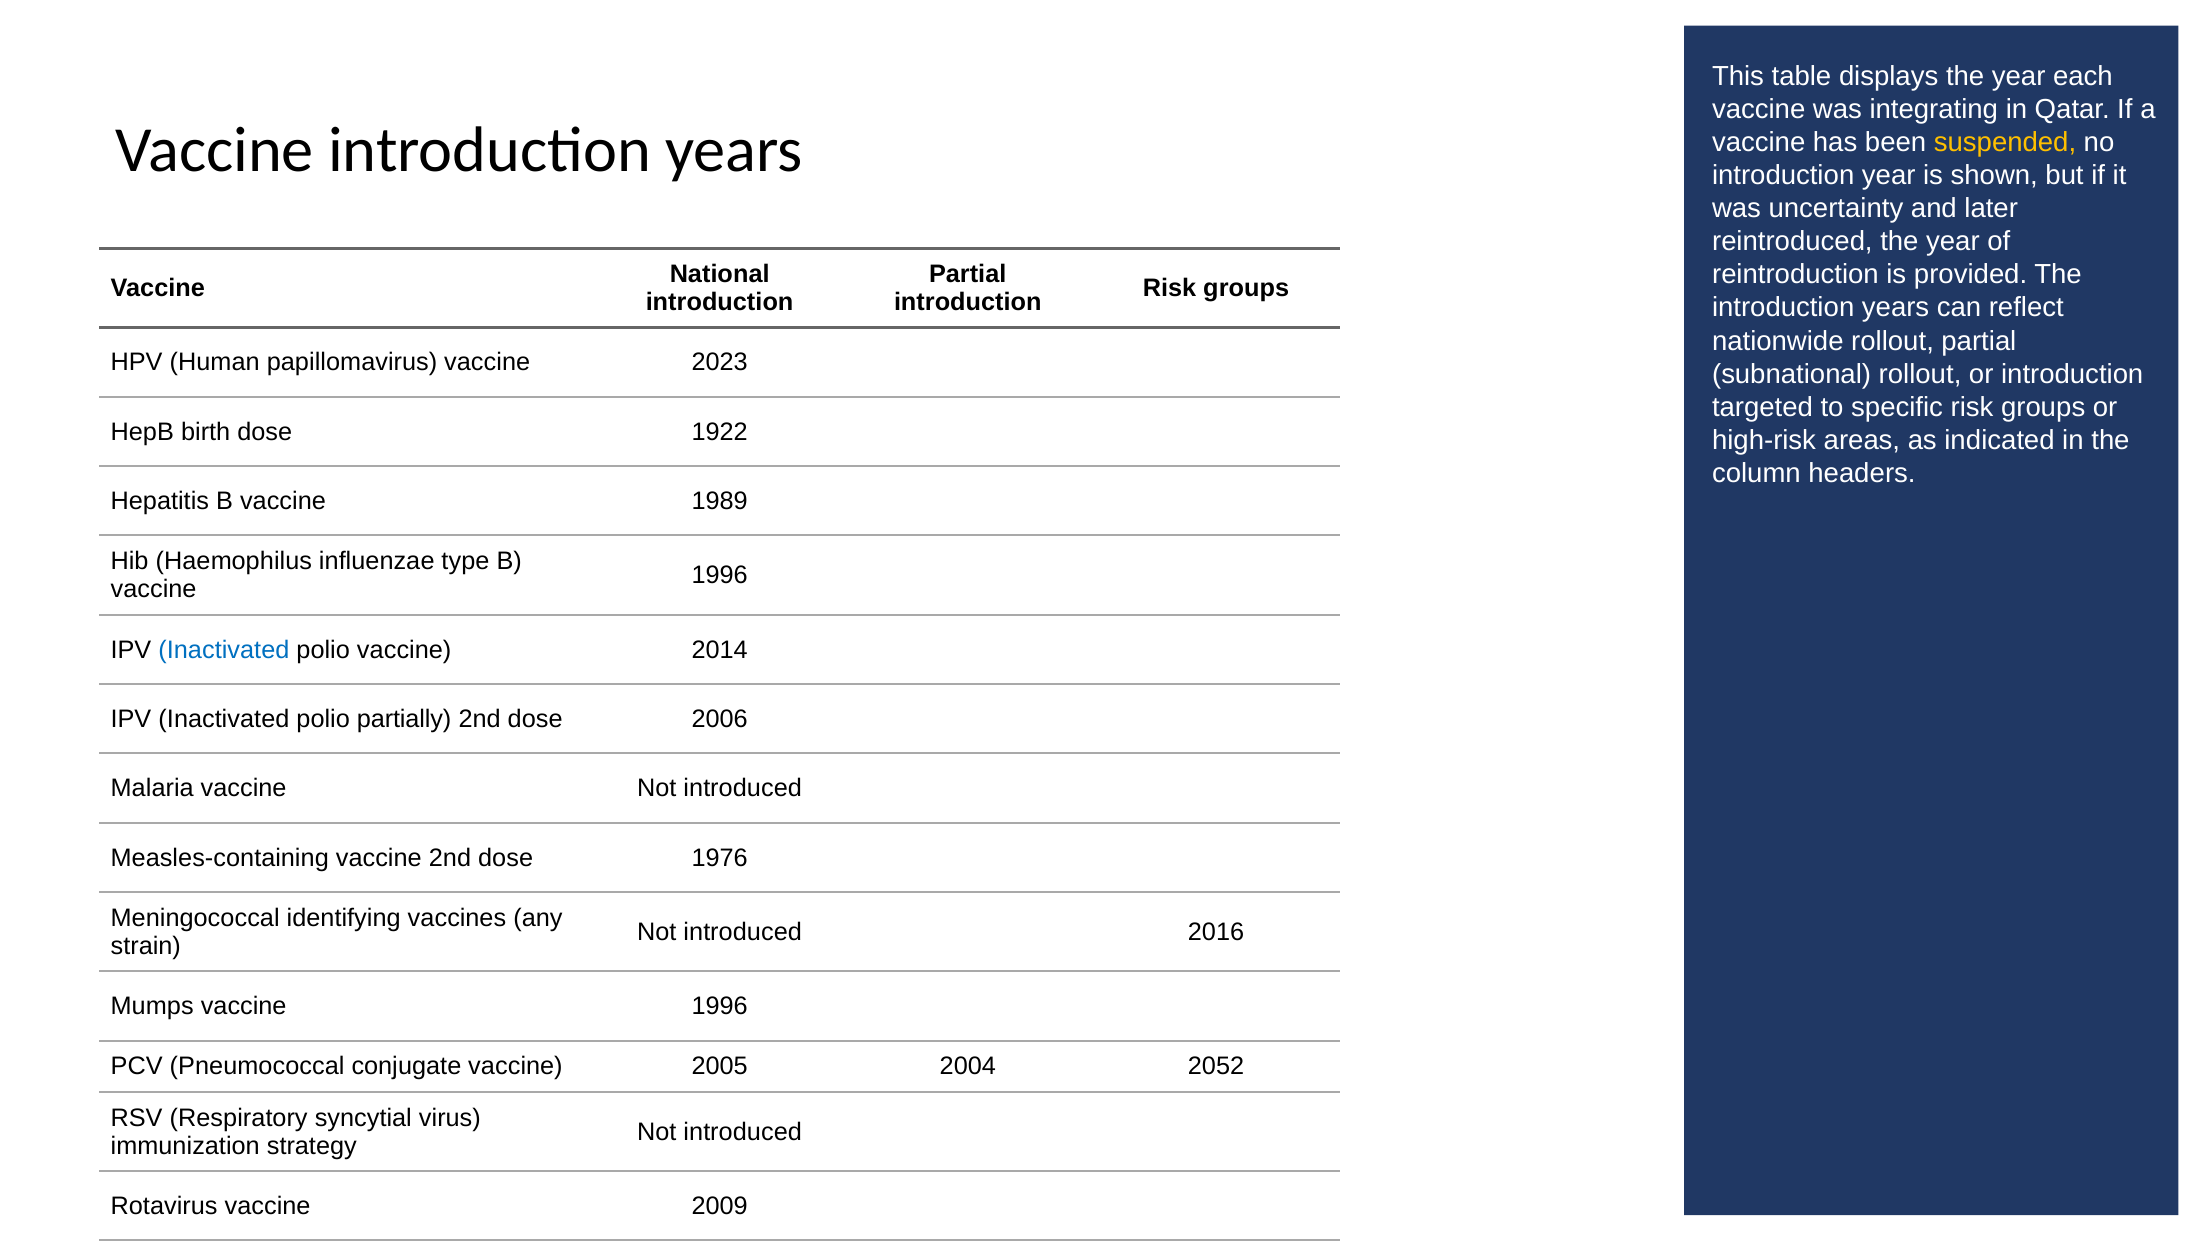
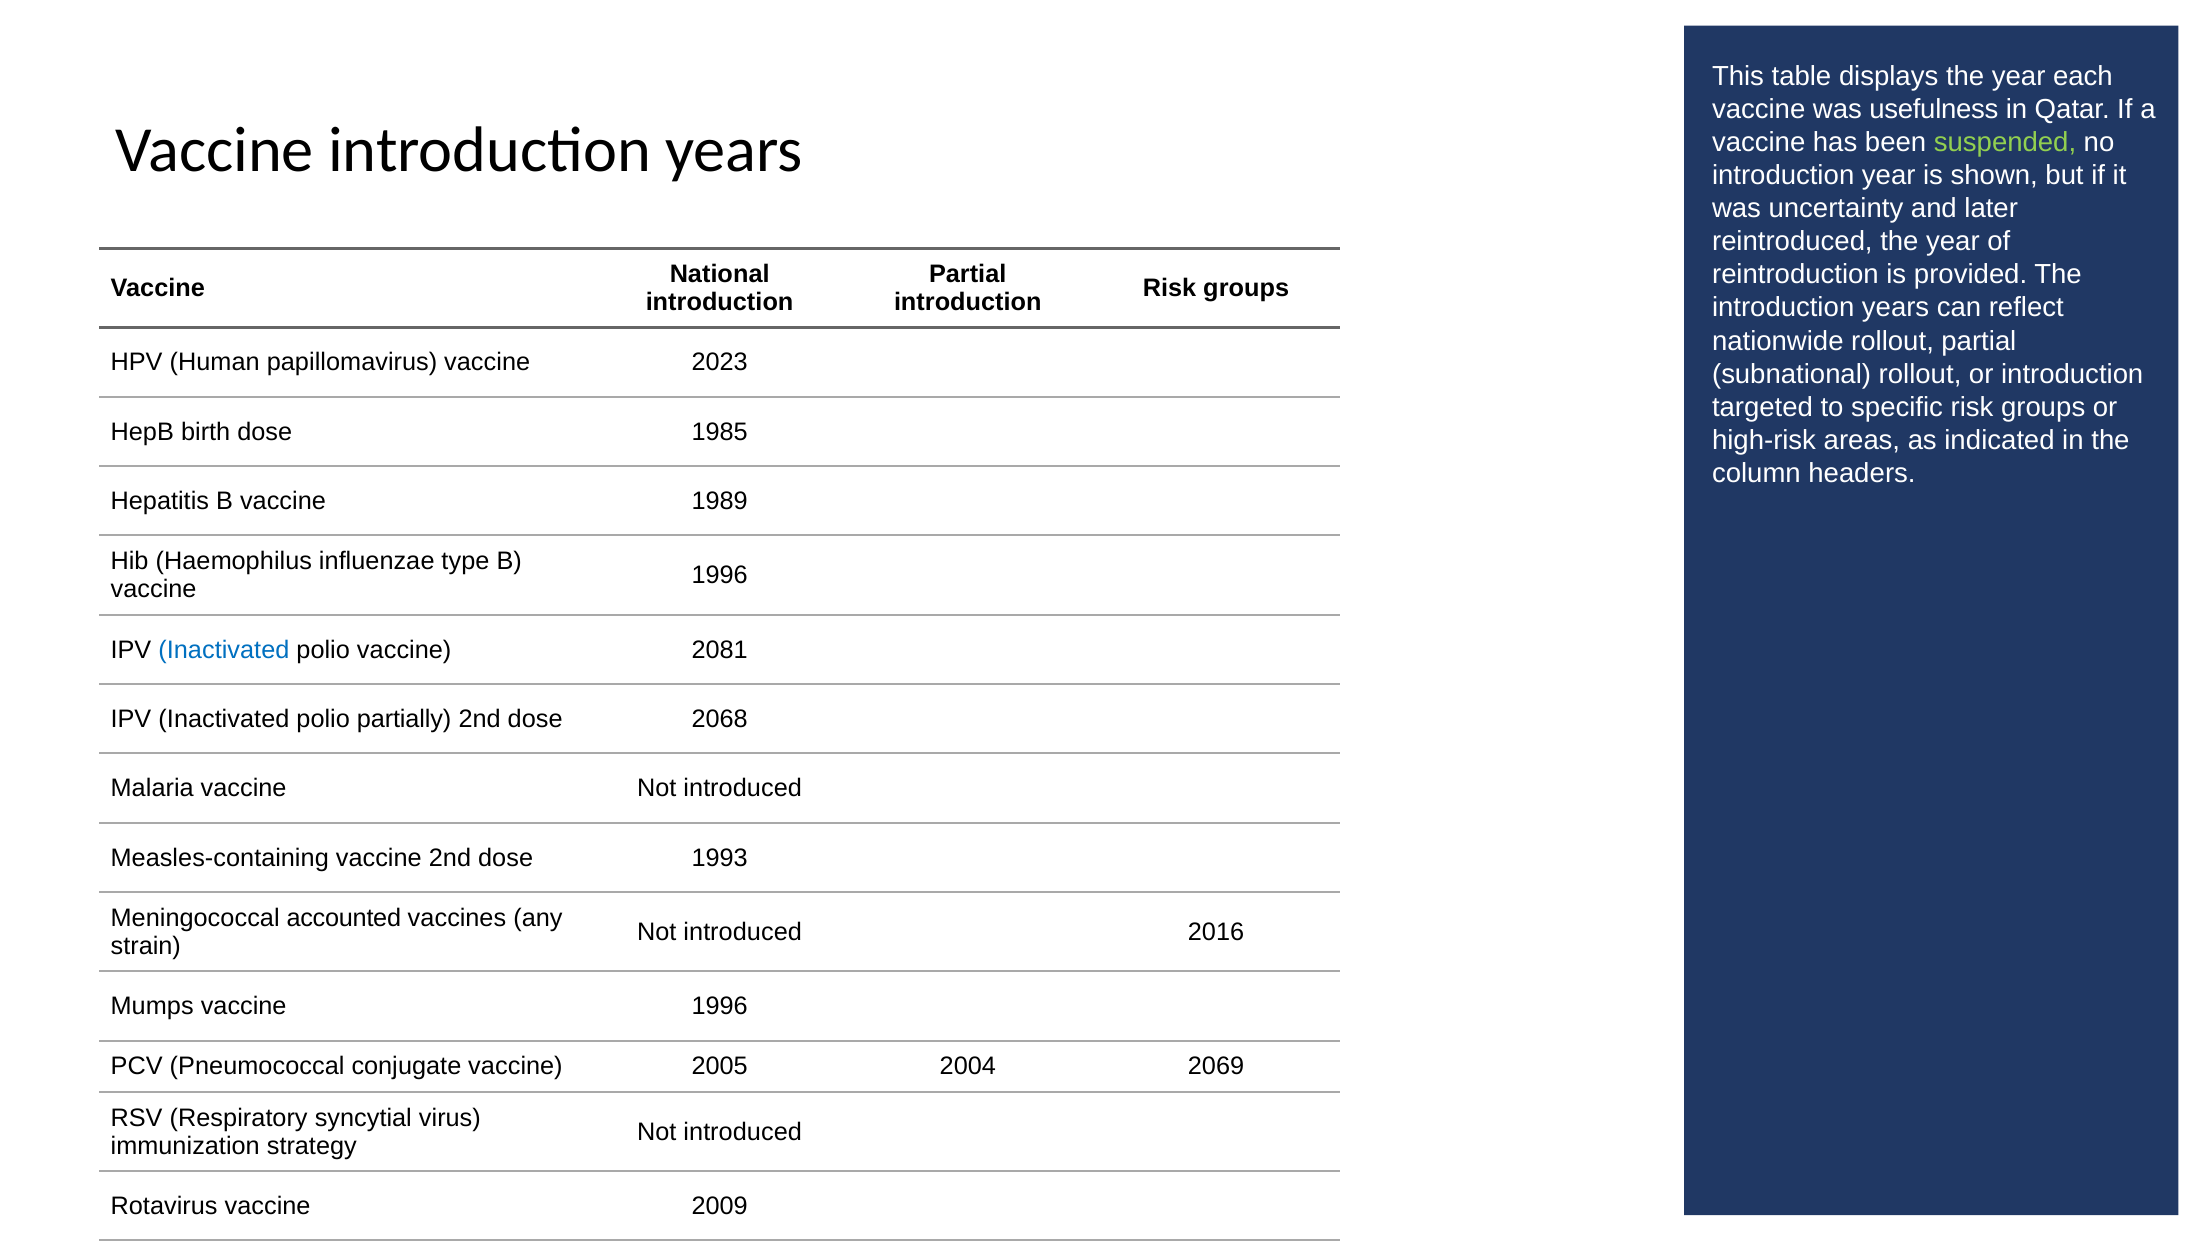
integrating: integrating -> usefulness
suspended colour: yellow -> light green
1922: 1922 -> 1985
2014: 2014 -> 2081
2006: 2006 -> 2068
1976: 1976 -> 1993
identifying: identifying -> accounted
2052: 2052 -> 2069
